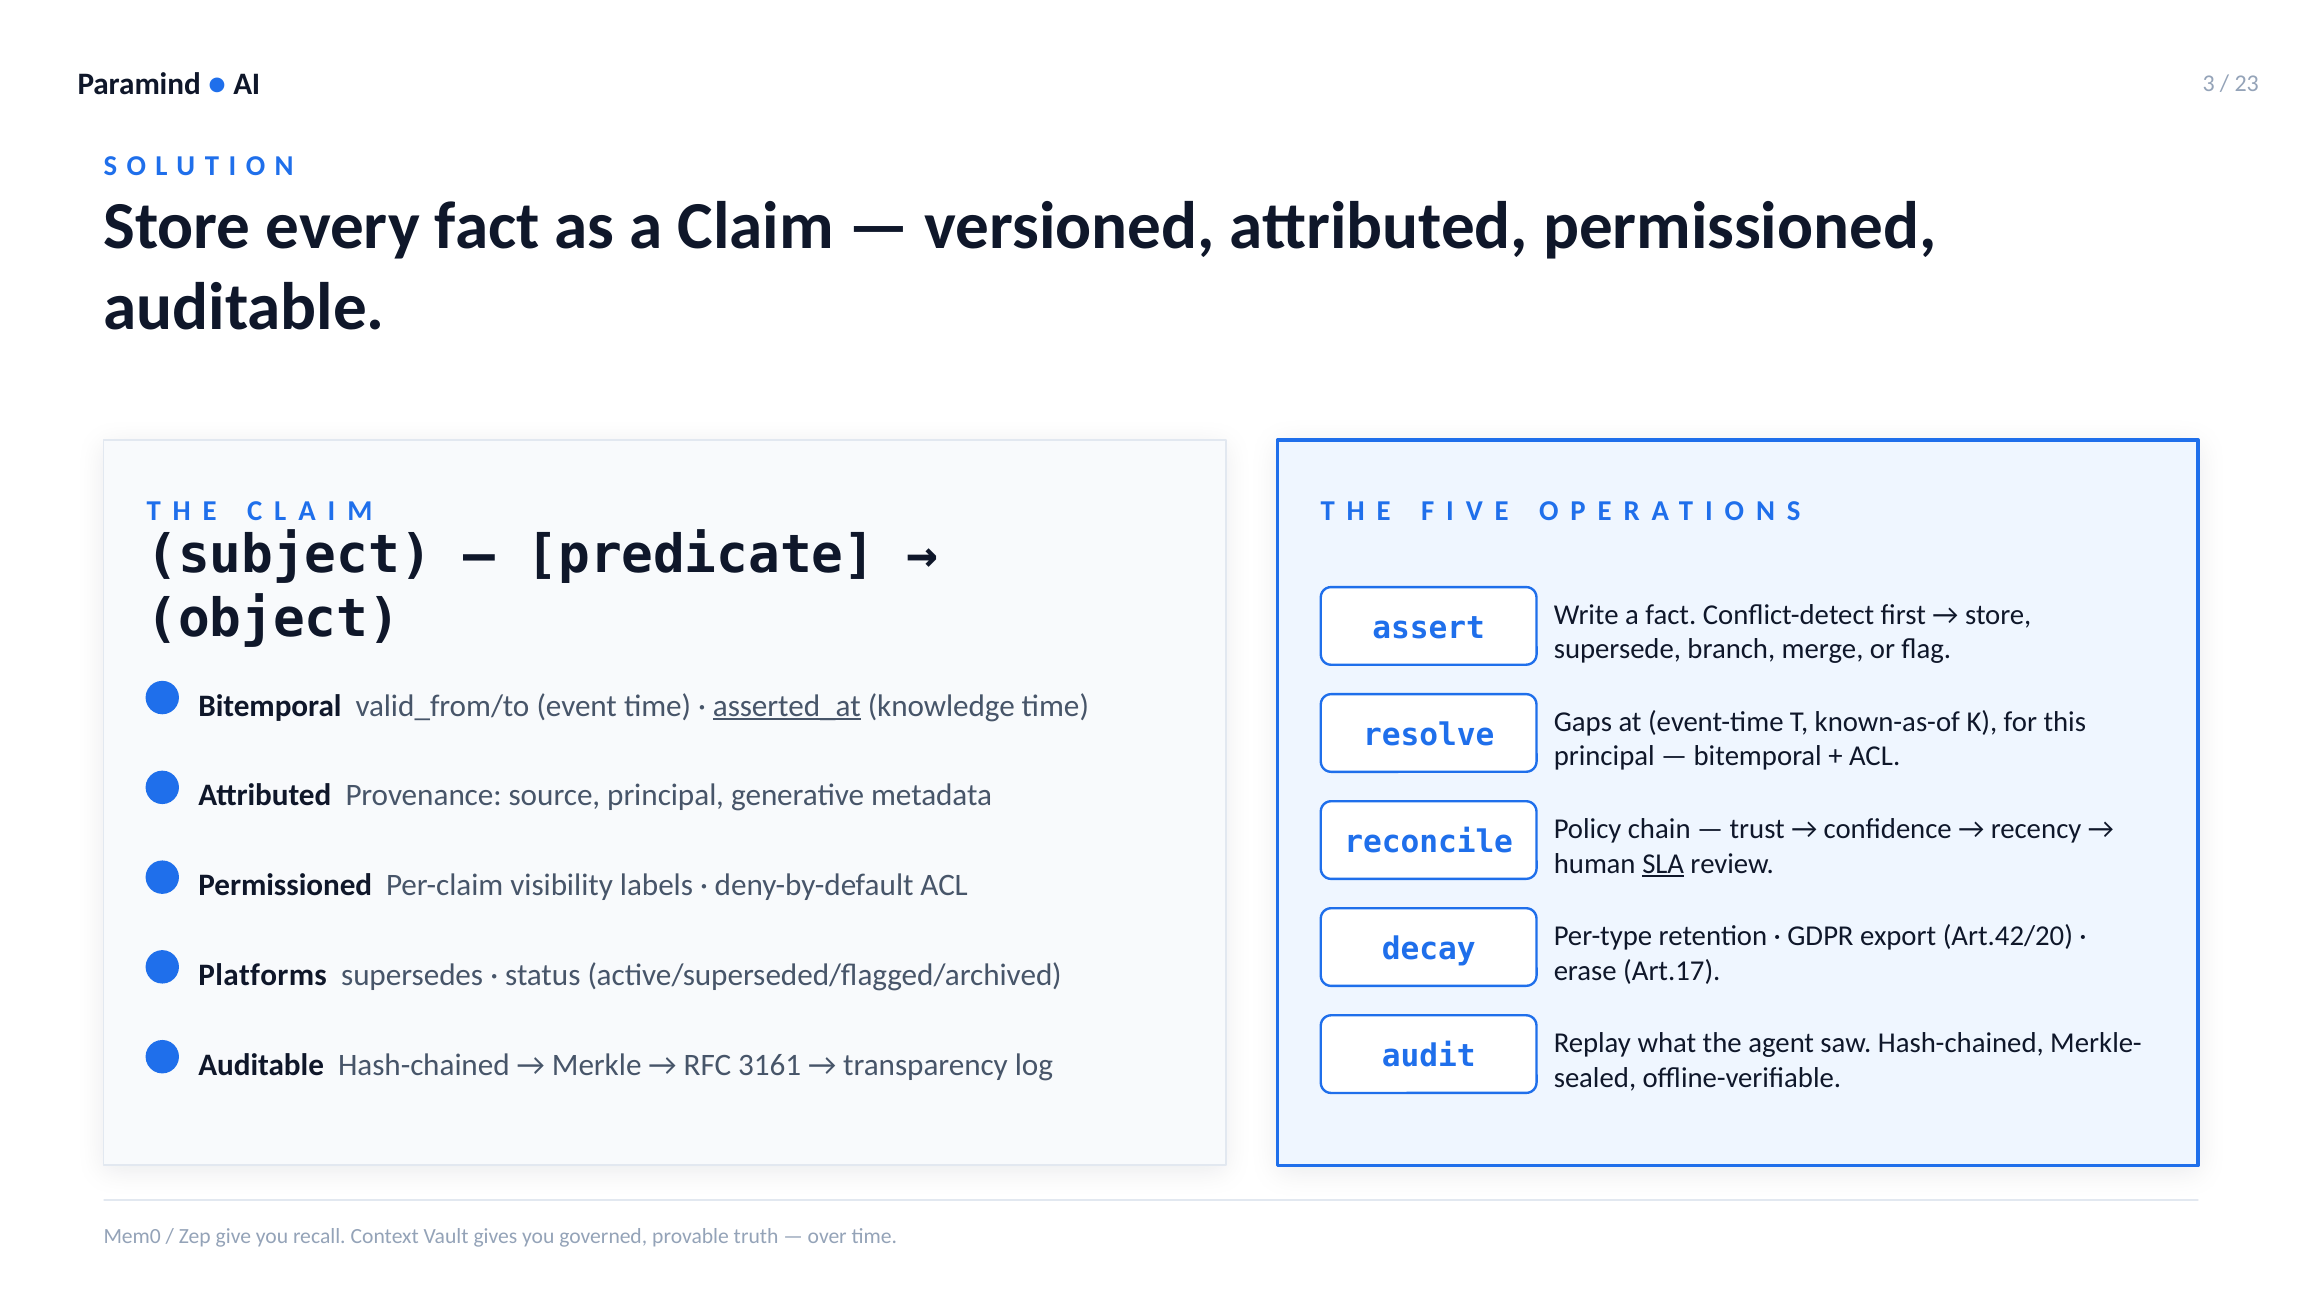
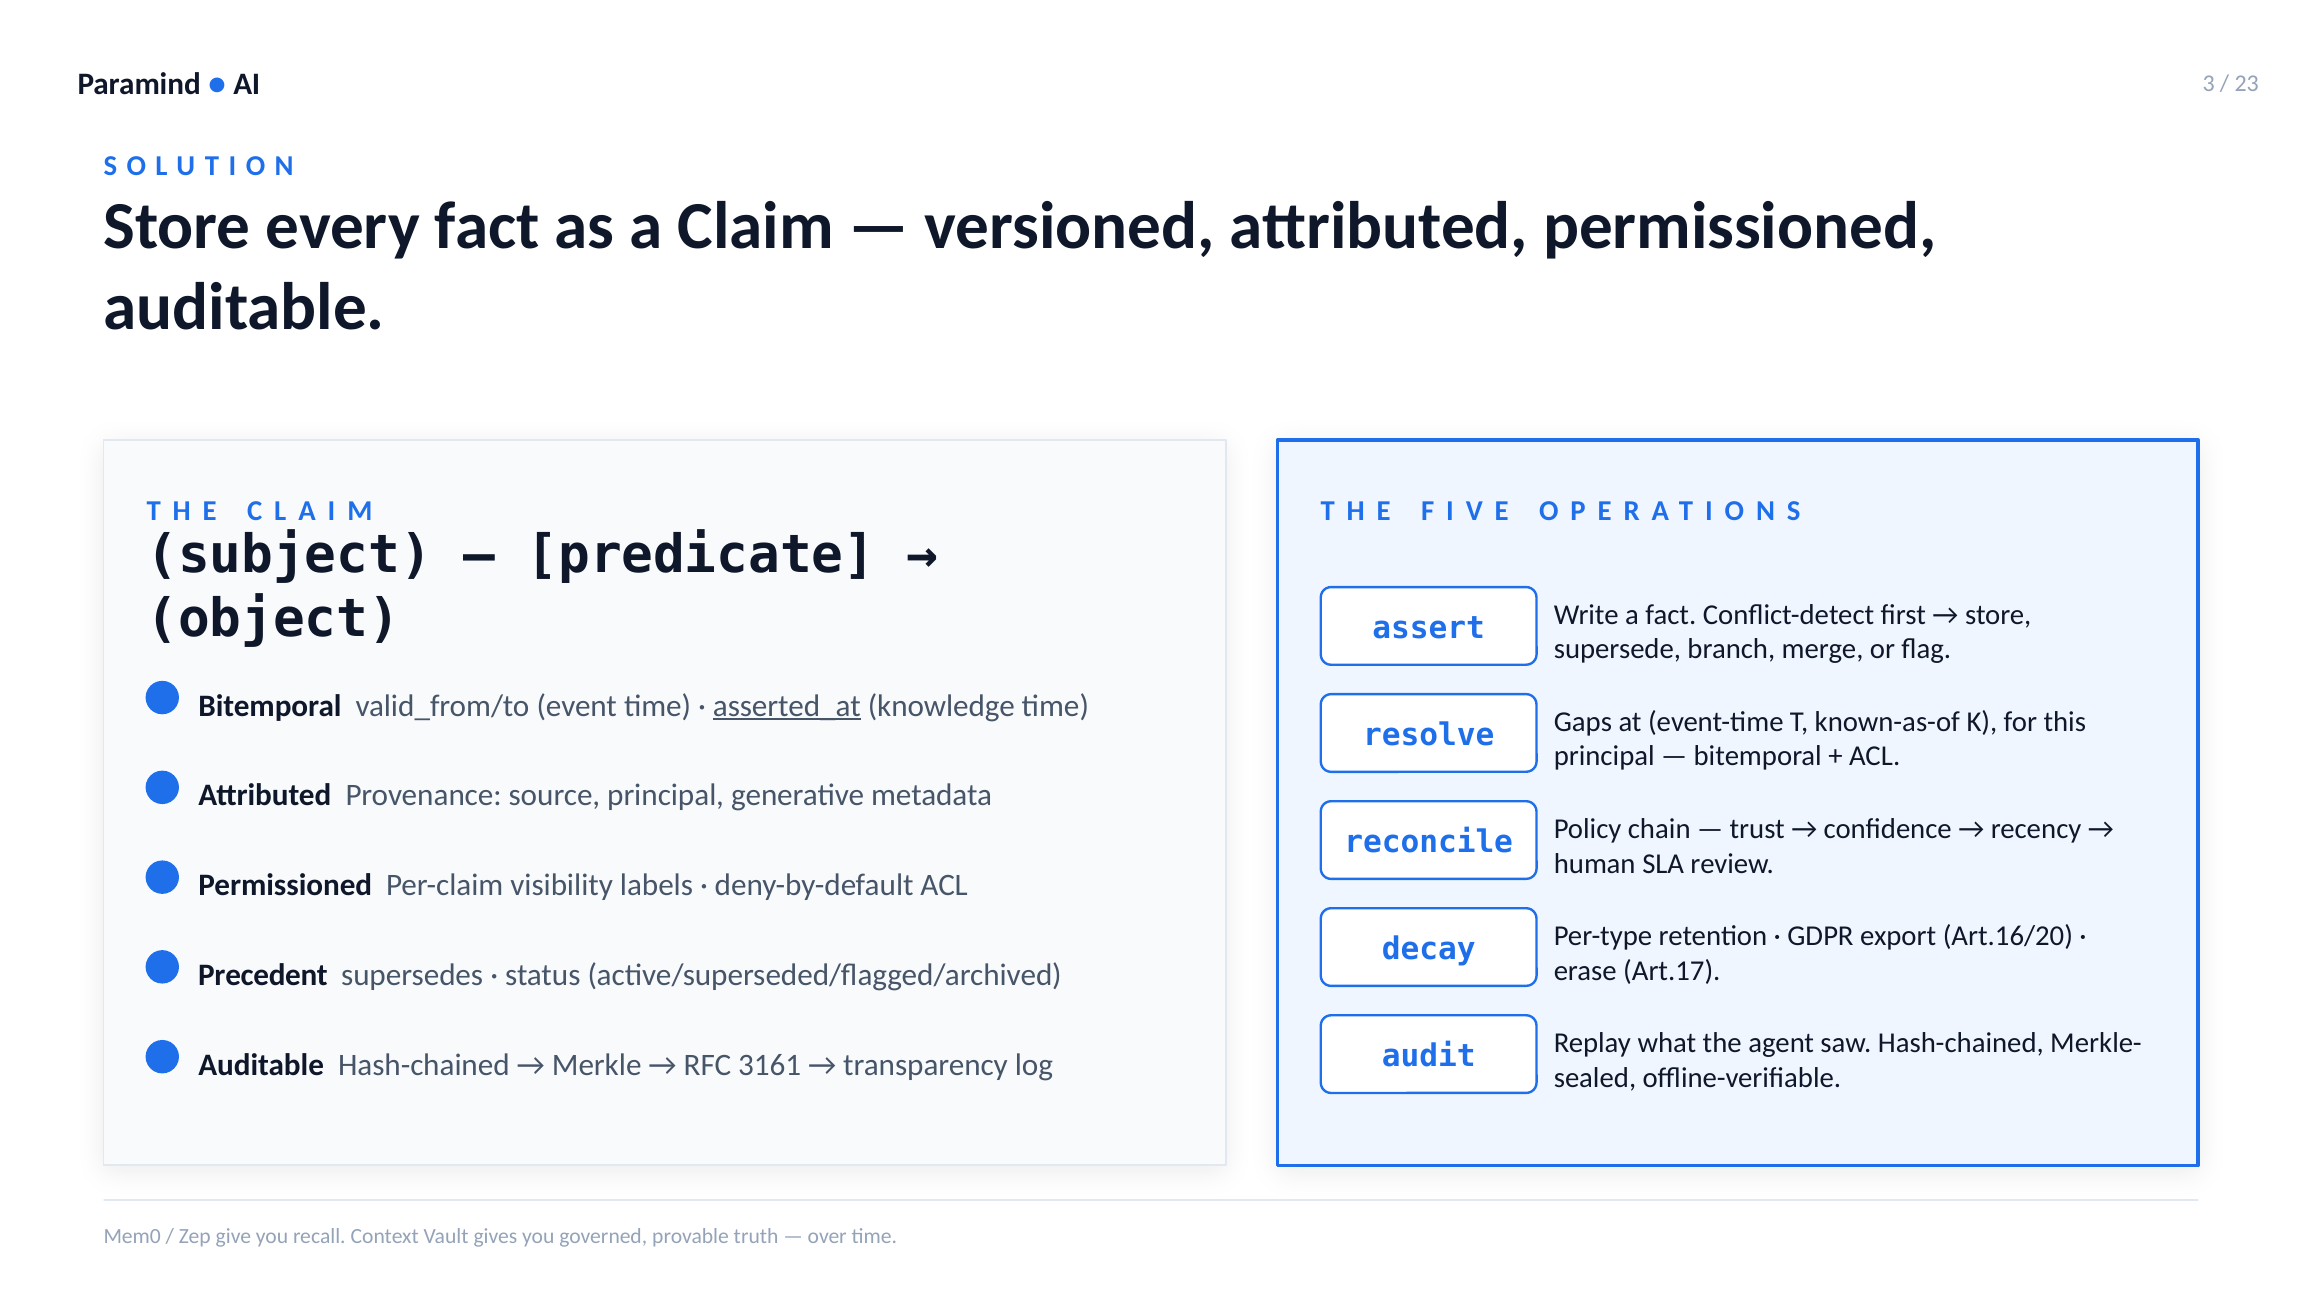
SLA underline: present -> none
Art.42/20: Art.42/20 -> Art.16/20
Platforms: Platforms -> Precedent
